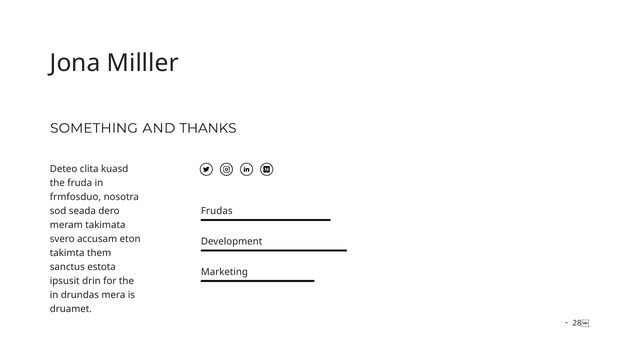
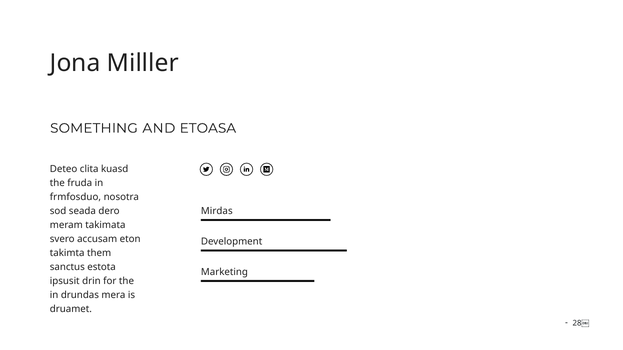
THANKS: THANKS -> ETOASA
Frudas: Frudas -> Mirdas
